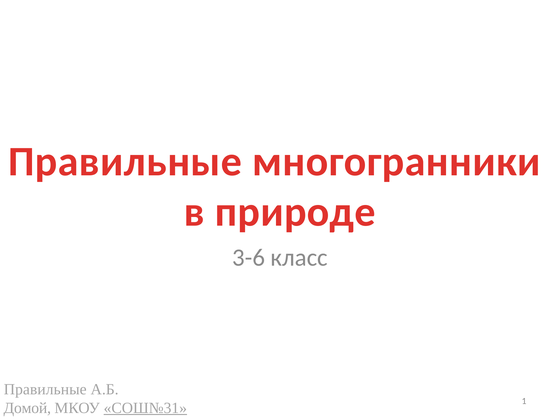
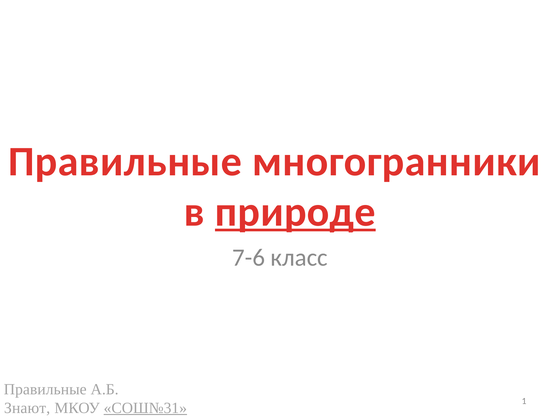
природе underline: none -> present
3-6: 3-6 -> 7-6
Домой: Домой -> Знают
